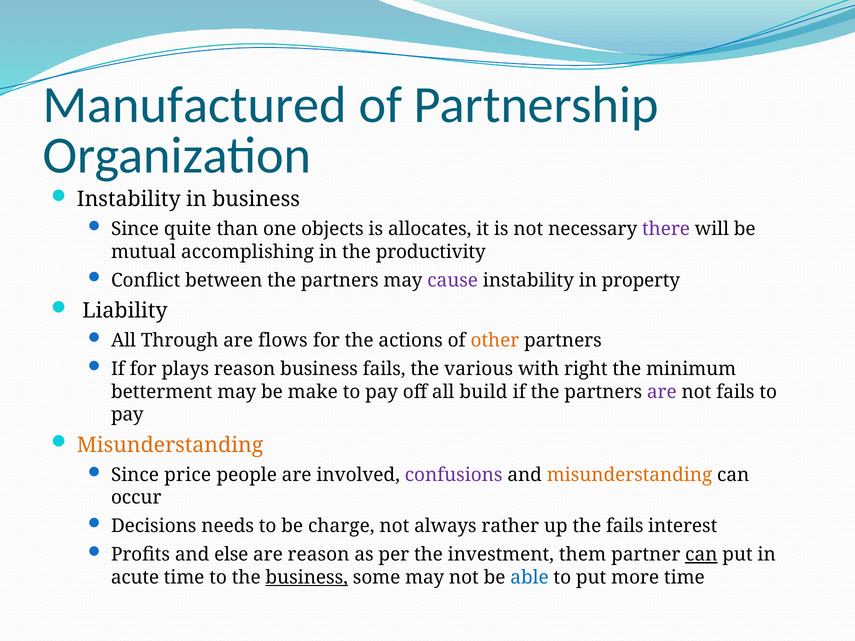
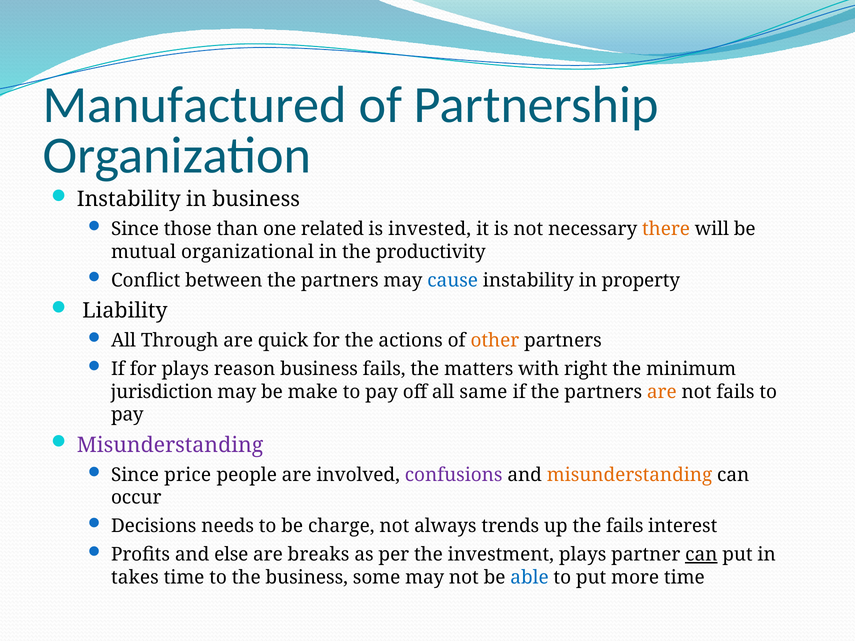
quite: quite -> those
objects: objects -> related
allocates: allocates -> invested
there colour: purple -> orange
accomplishing: accomplishing -> organizational
cause colour: purple -> blue
flows: flows -> quick
various: various -> matters
betterment: betterment -> jurisdiction
build: build -> same
are at (662, 392) colour: purple -> orange
Misunderstanding at (170, 445) colour: orange -> purple
rather: rather -> trends
are reason: reason -> breaks
investment them: them -> plays
acute: acute -> takes
business at (307, 578) underline: present -> none
